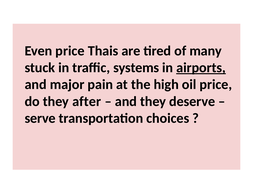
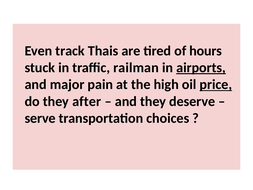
Even price: price -> track
many: many -> hours
systems: systems -> railman
price at (216, 84) underline: none -> present
